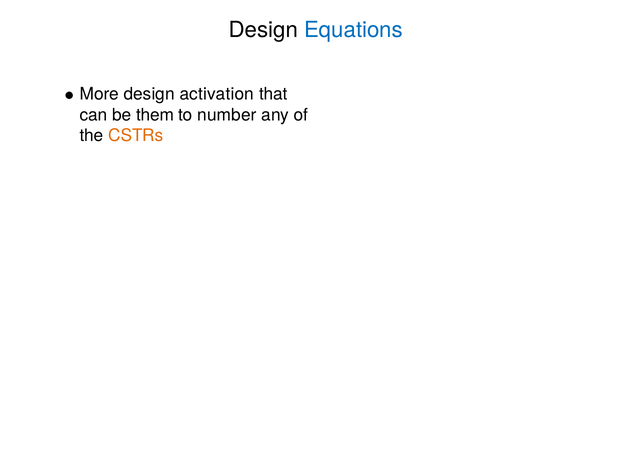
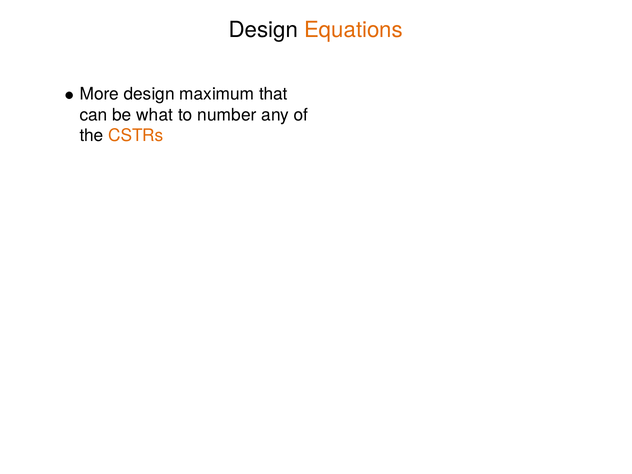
Equations colour: blue -> orange
activation: activation -> maximum
them: them -> what
